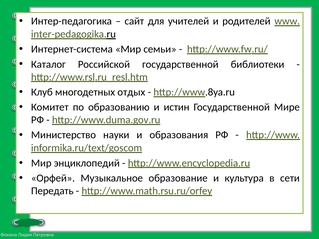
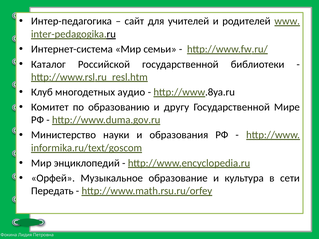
отдых: отдых -> аудио
истин: истин -> другу
